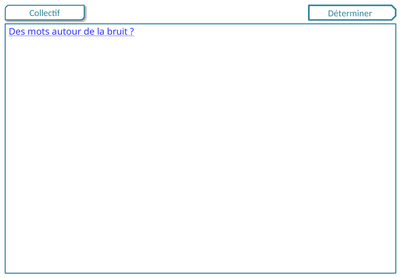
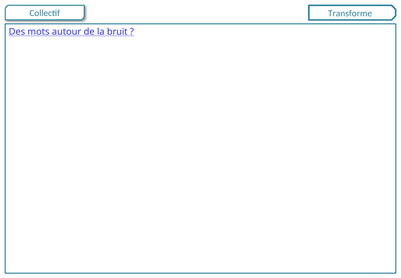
Déterminer: Déterminer -> Transforme
